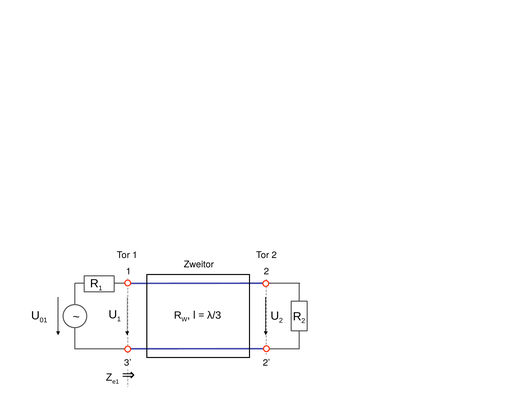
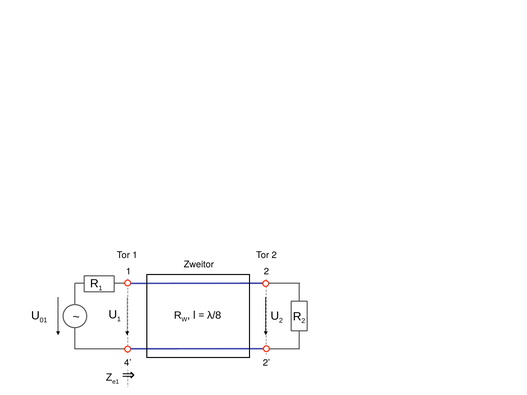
λ/3: λ/3 -> λ/8
3: 3 -> 4
